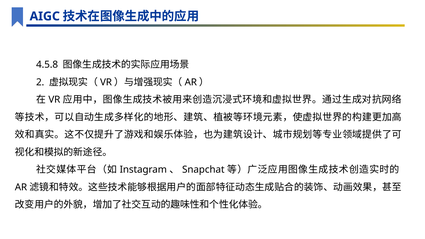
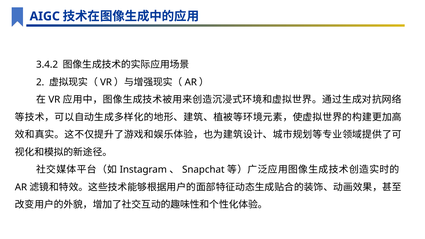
4.5.8: 4.5.8 -> 3.4.2
